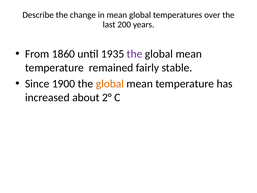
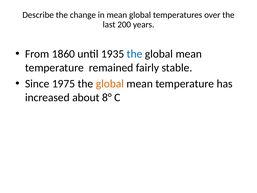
the at (135, 54) colour: purple -> blue
1900: 1900 -> 1975
2°: 2° -> 8°
